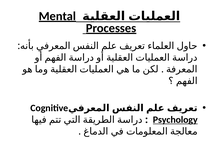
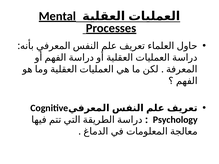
Psychology underline: present -> none
